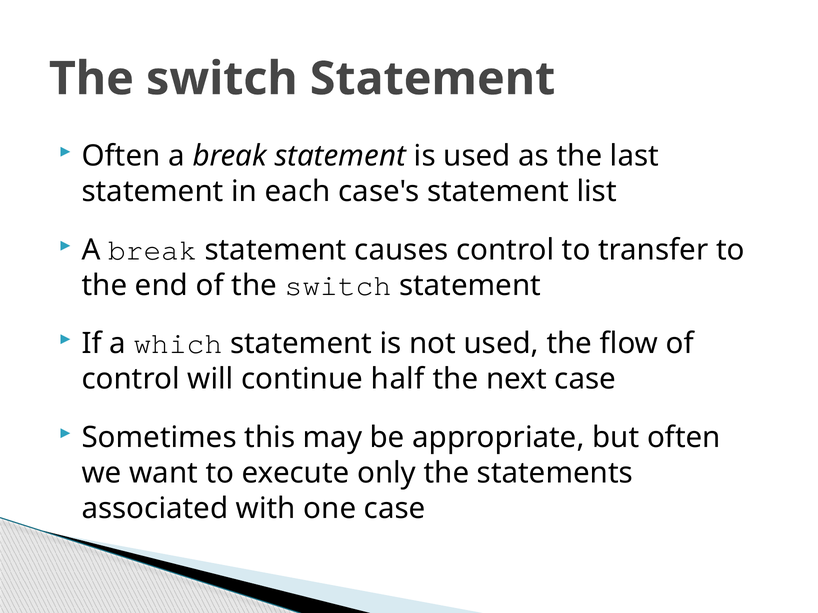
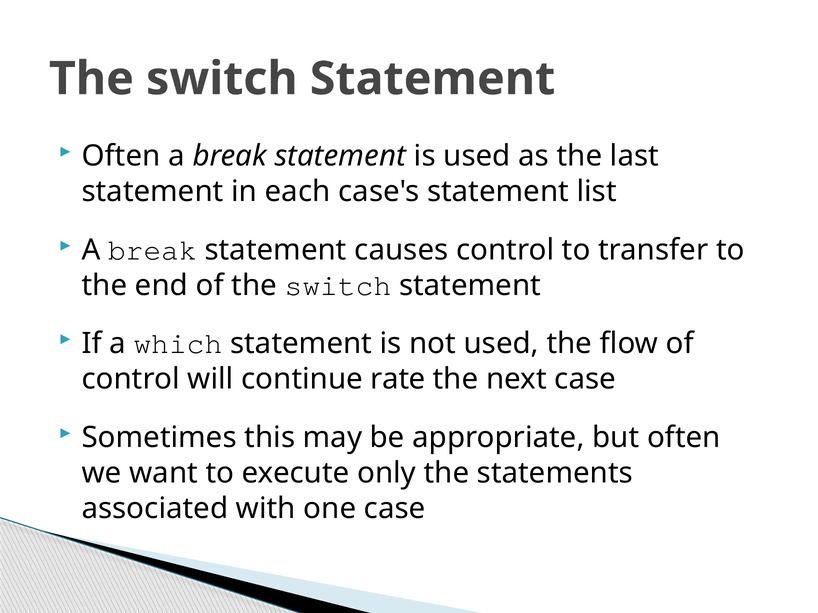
half: half -> rate
